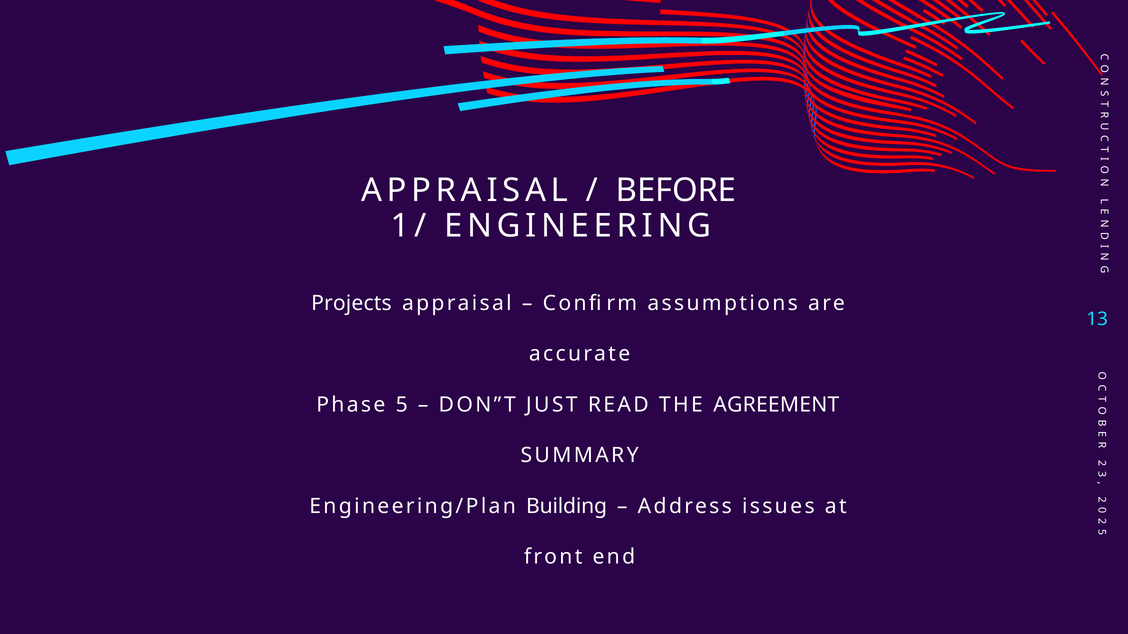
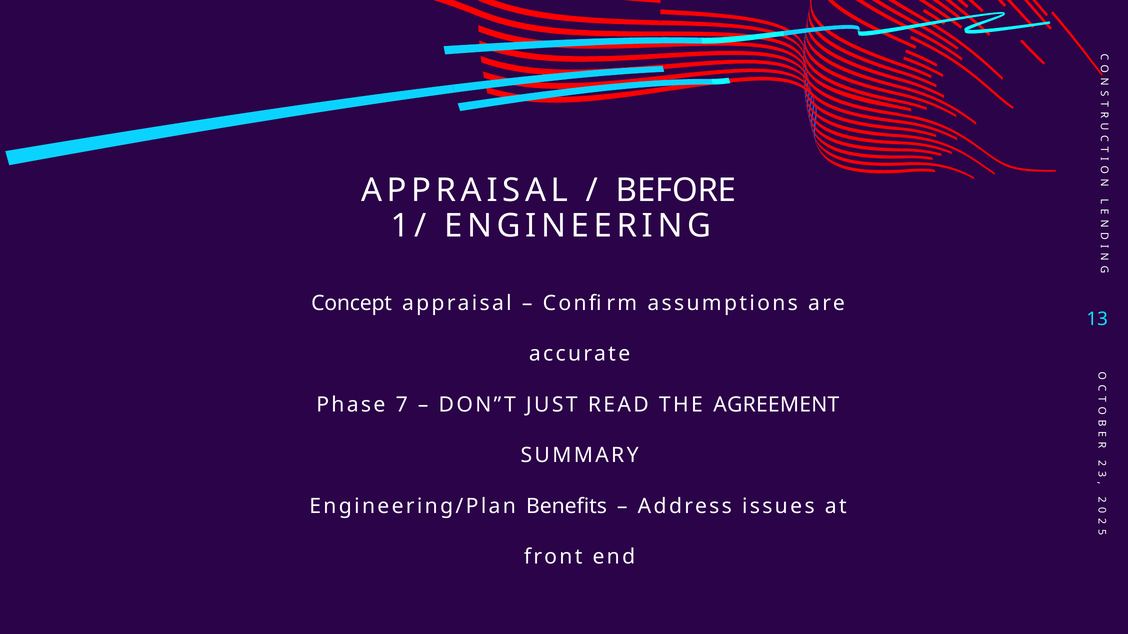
Projects: Projects -> Concept
Phase 5: 5 -> 7
Building: Building -> Benefits
